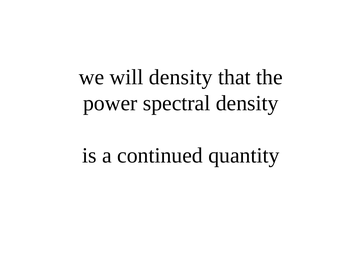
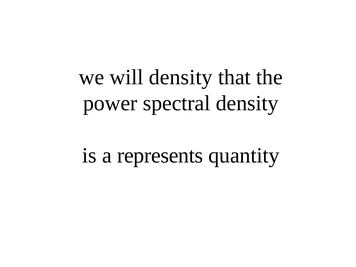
continued: continued -> represents
